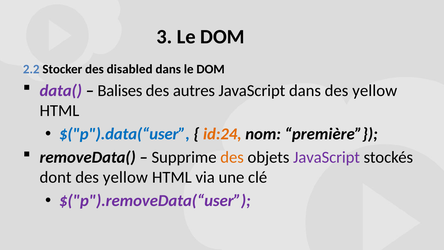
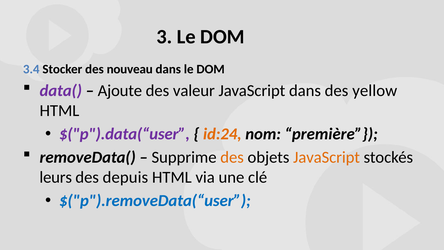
2.2: 2.2 -> 3.4
disabled: disabled -> nouveau
Balises: Balises -> Ajoute
autres: autres -> valeur
$("p").data(“user colour: blue -> purple
JavaScript at (327, 157) colour: purple -> orange
dont: dont -> leurs
yellow at (125, 177): yellow -> depuis
$("p").removeData(“user colour: purple -> blue
